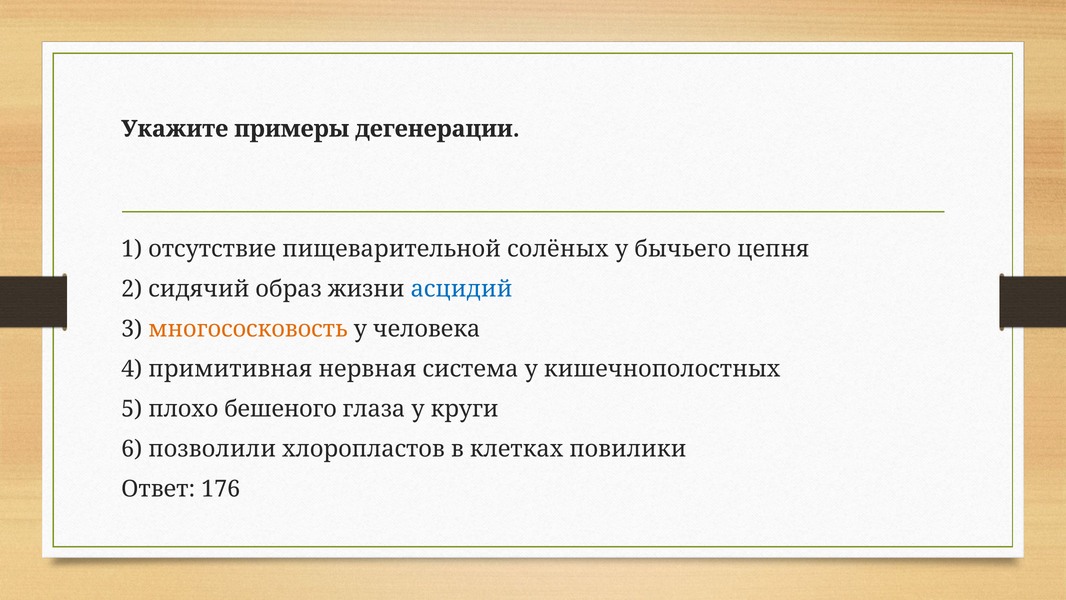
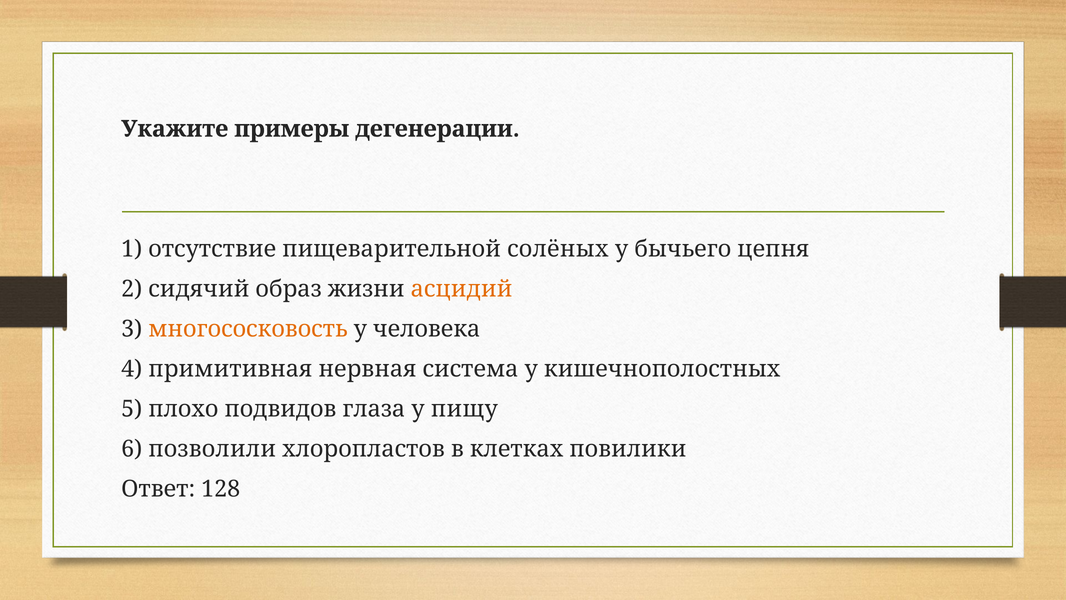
асцидий colour: blue -> orange
бешеного: бешеного -> подвидов
круги: круги -> пищу
176: 176 -> 128
